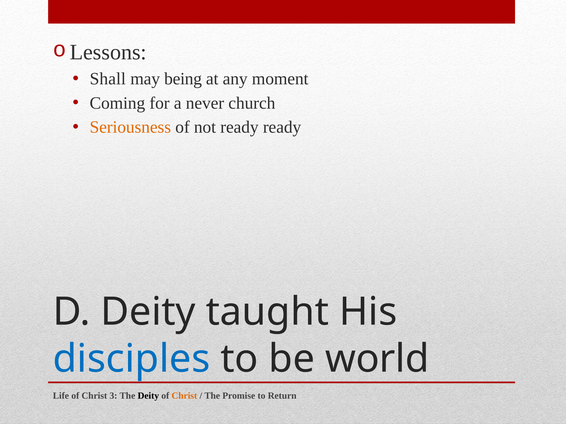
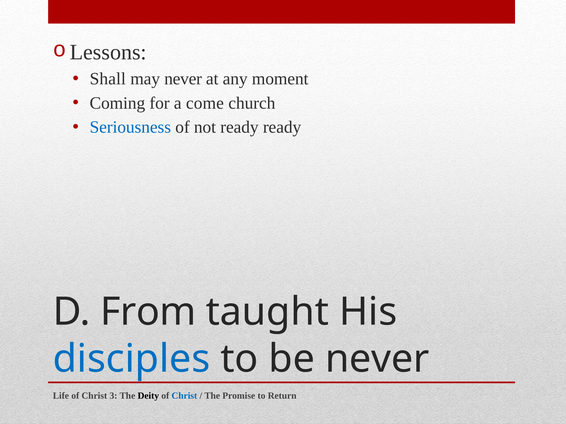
may being: being -> never
never: never -> come
Seriousness colour: orange -> blue
D Deity: Deity -> From
be world: world -> never
Christ at (184, 396) colour: orange -> blue
